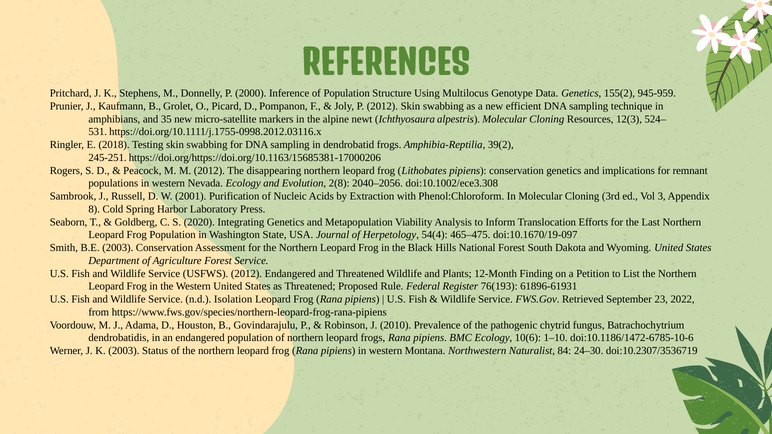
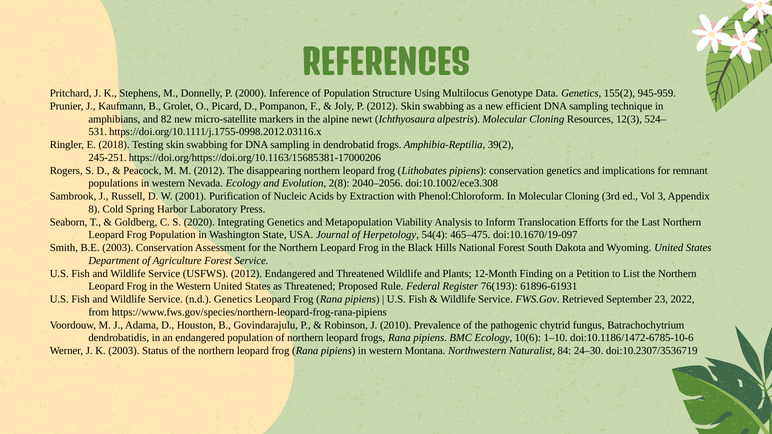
35: 35 -> 82
n.d Isolation: Isolation -> Genetics
